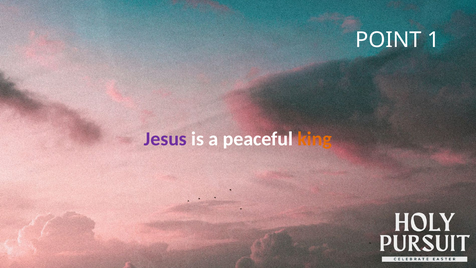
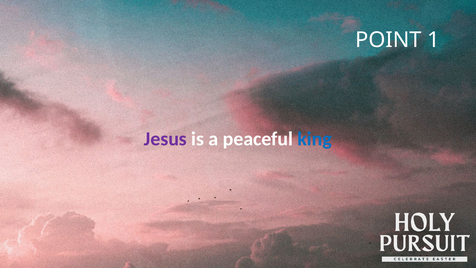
king colour: orange -> blue
